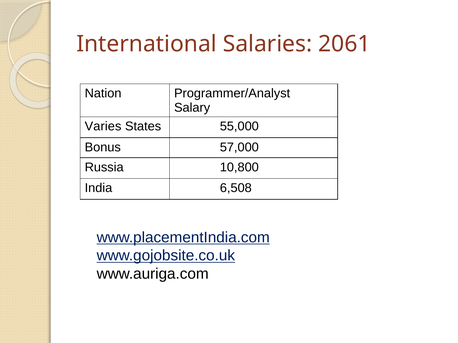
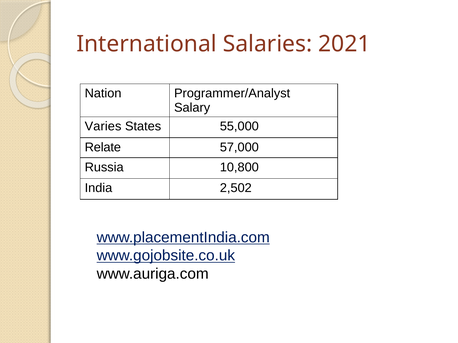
2061: 2061 -> 2021
Bonus: Bonus -> Relate
6,508: 6,508 -> 2,502
